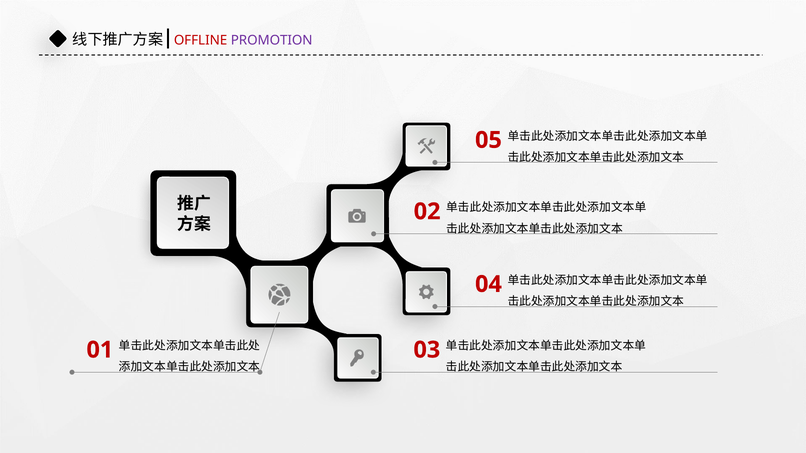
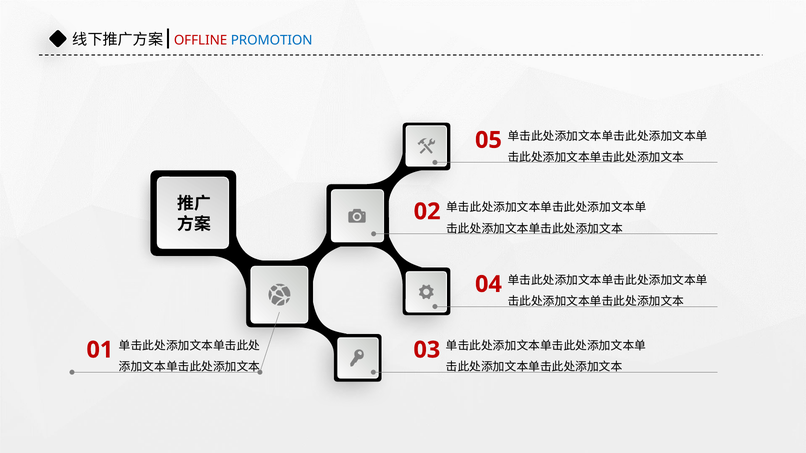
PROMOTION colour: purple -> blue
